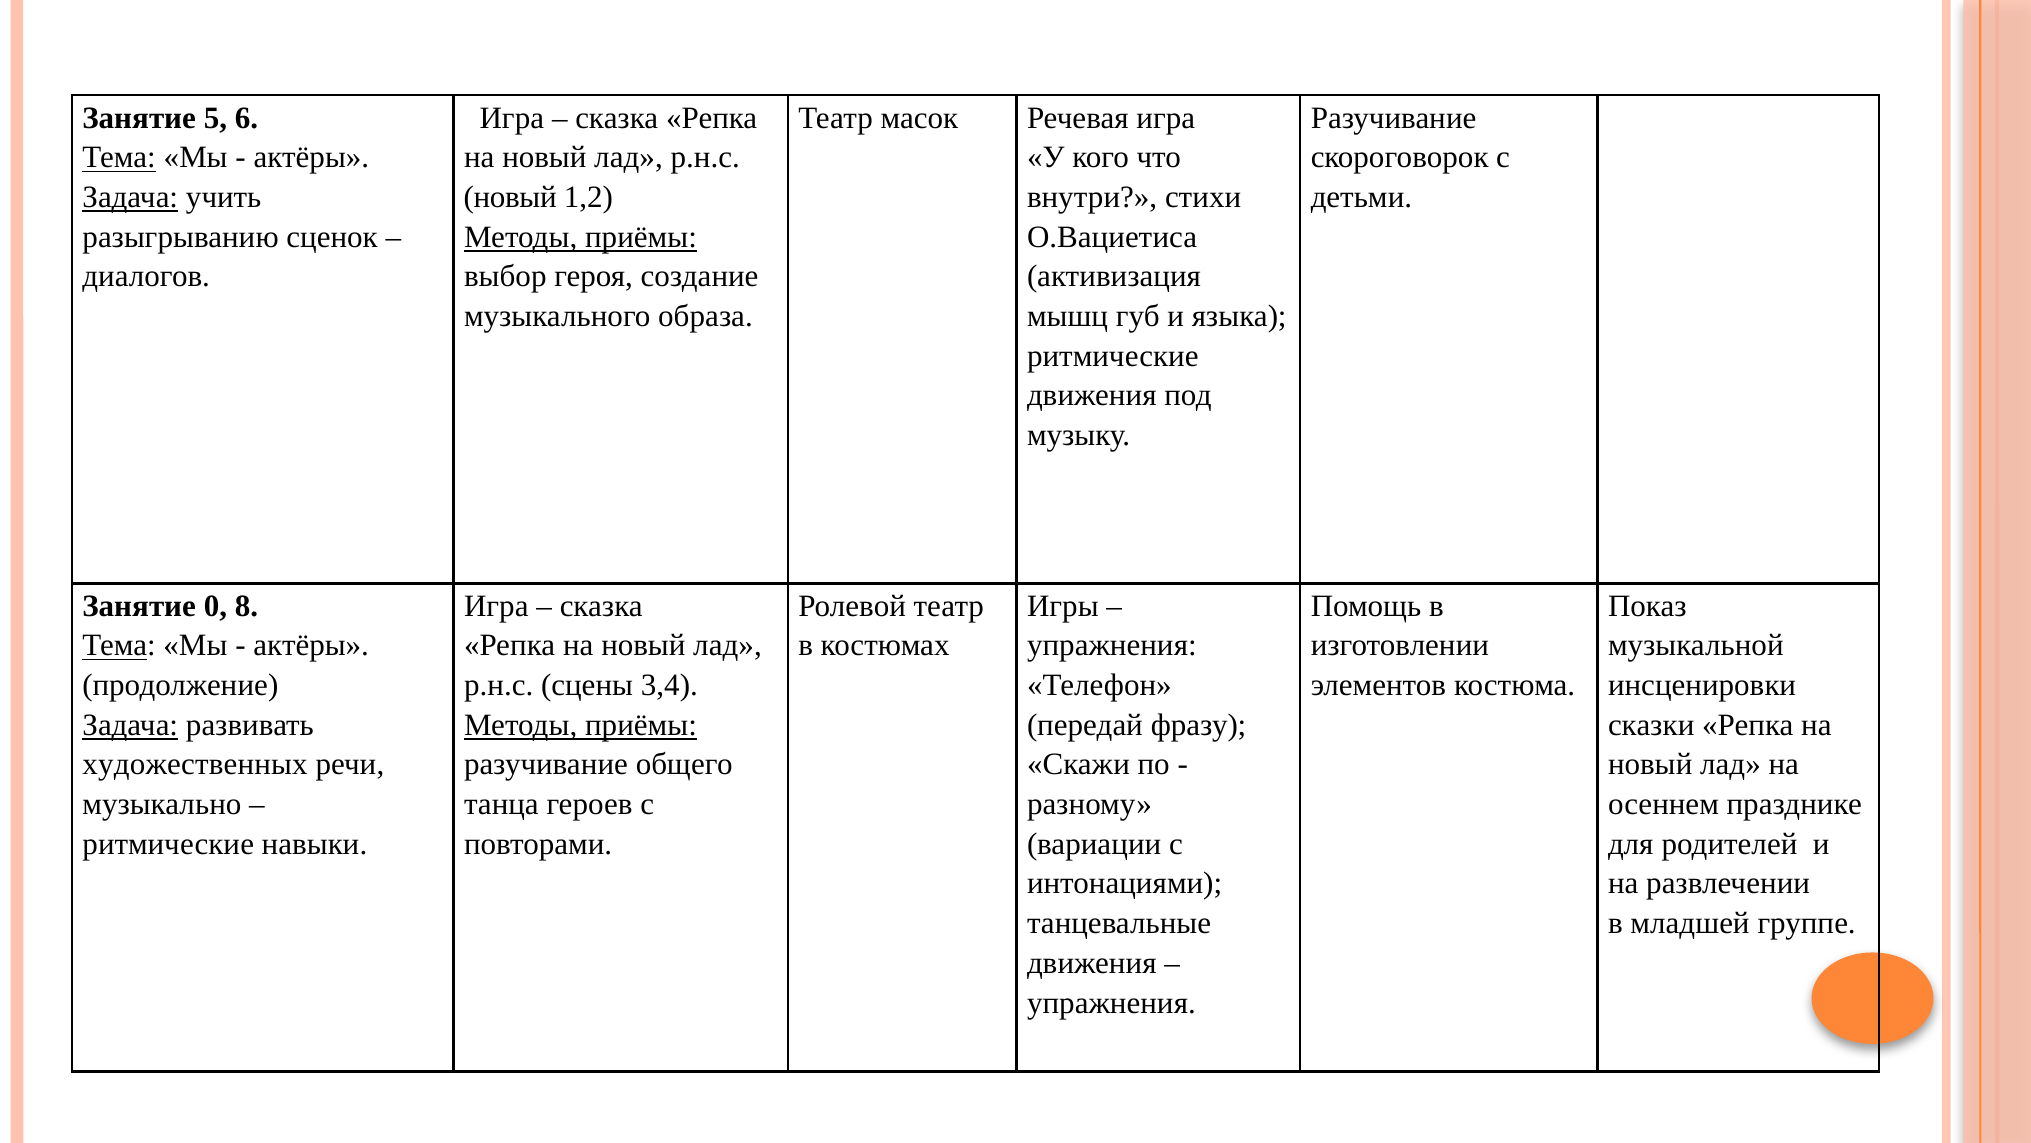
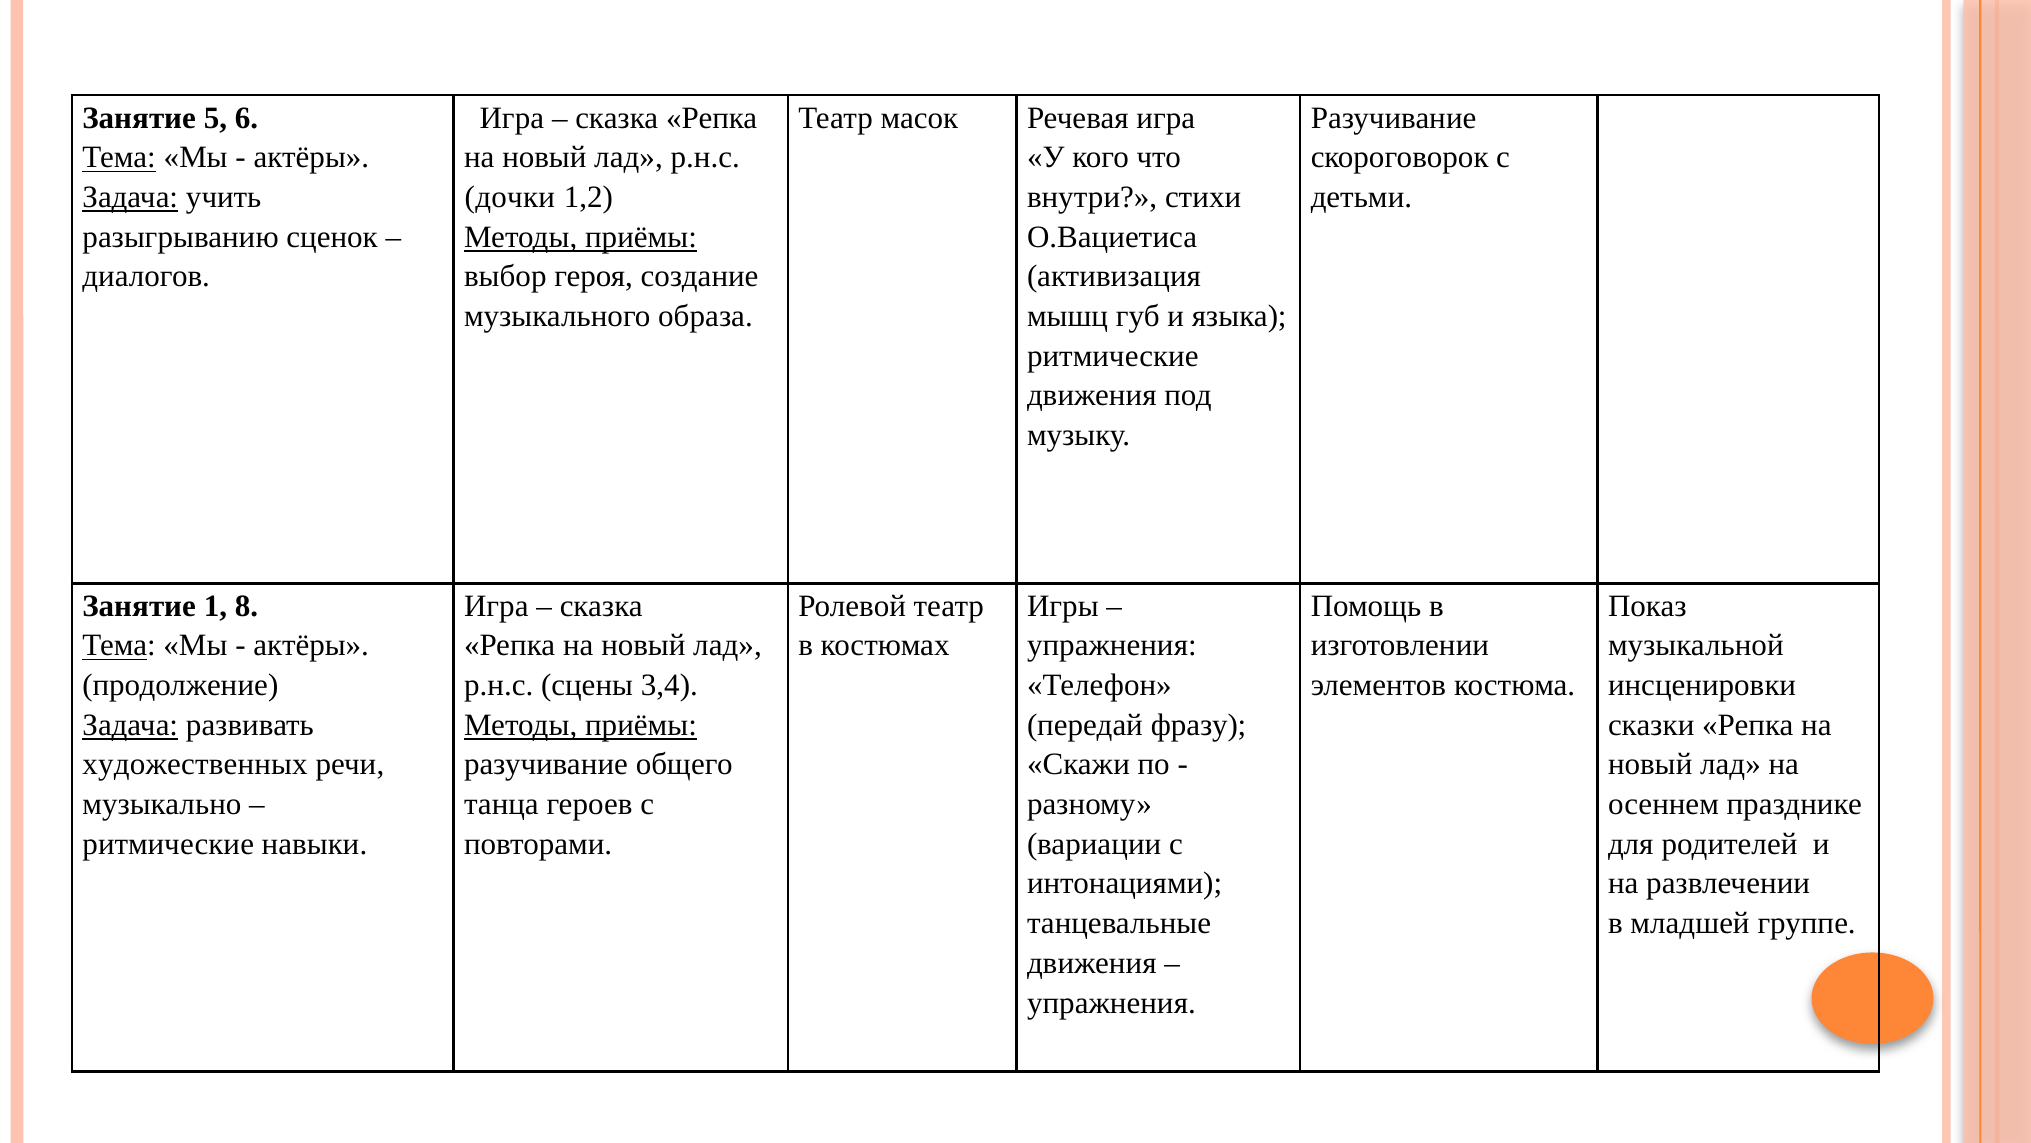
новый at (510, 197): новый -> дочки
0: 0 -> 1
